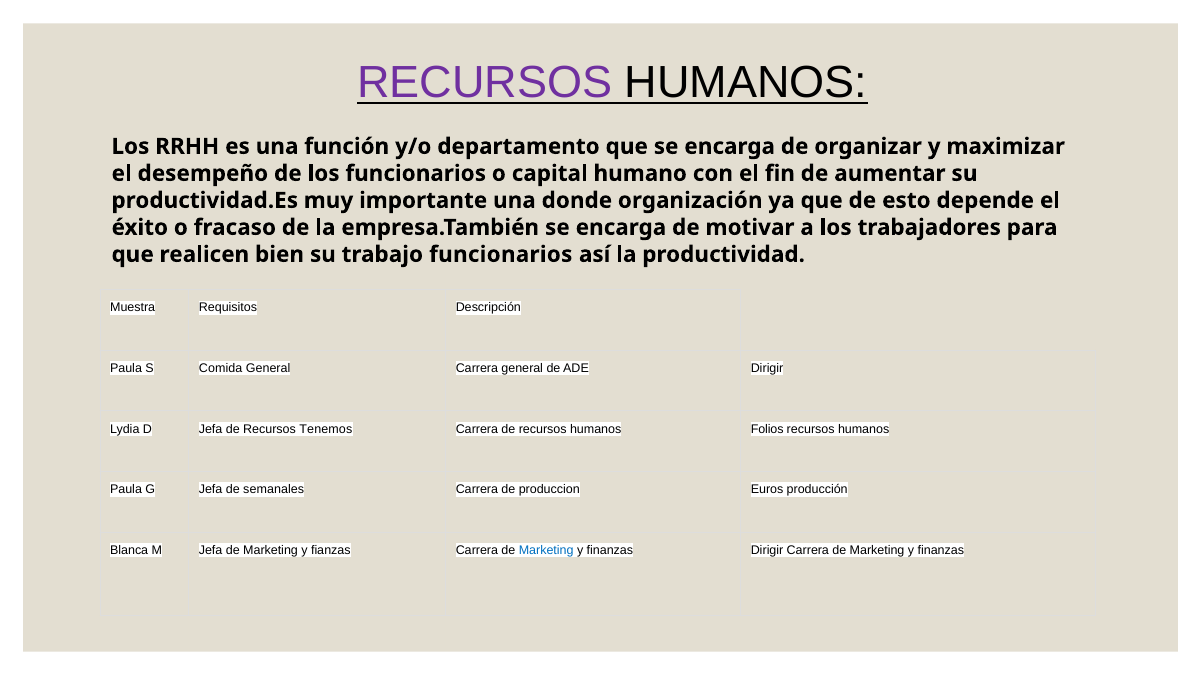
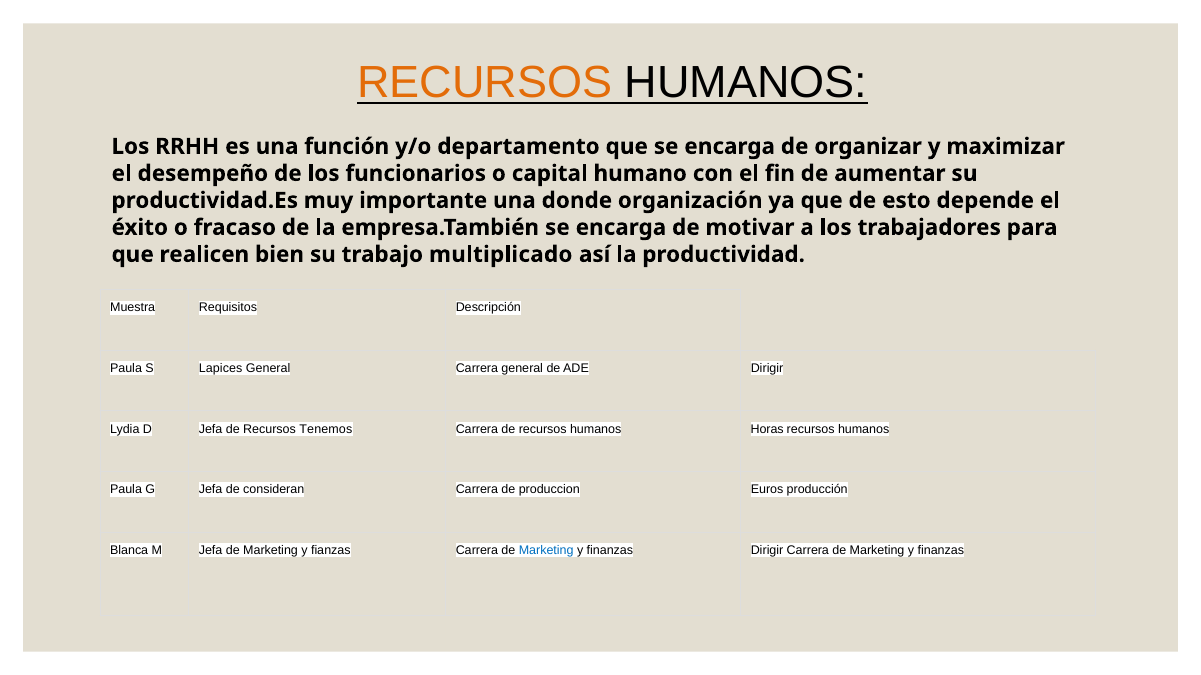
RECURSOS at (485, 83) colour: purple -> orange
trabajo funcionarios: funcionarios -> multiplicado
Comida: Comida -> Lapices
Folios: Folios -> Horas
semanales: semanales -> consideran
